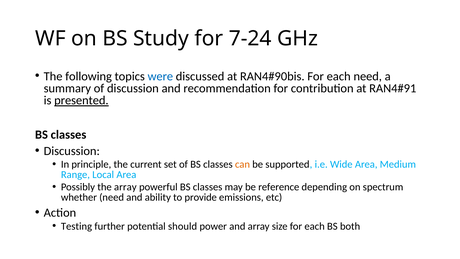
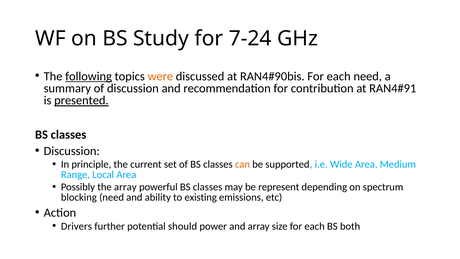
following underline: none -> present
were colour: blue -> orange
reference: reference -> represent
whether: whether -> blocking
provide: provide -> existing
Testing: Testing -> Drivers
